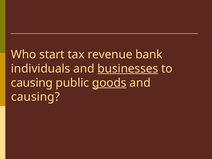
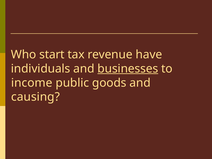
bank: bank -> have
causing at (32, 83): causing -> income
goods underline: present -> none
